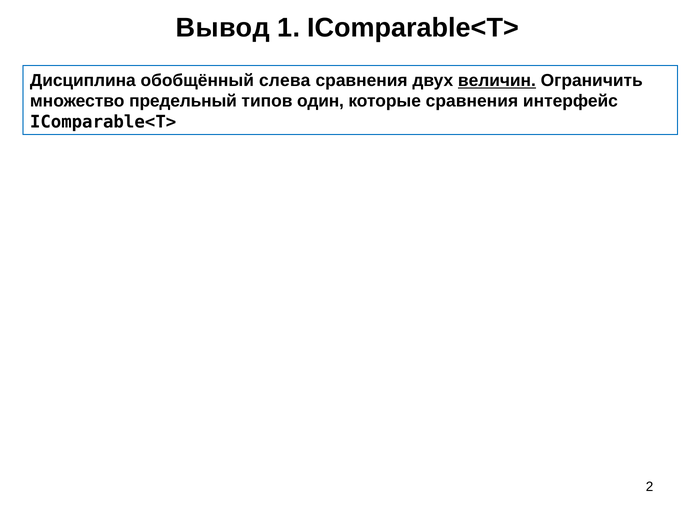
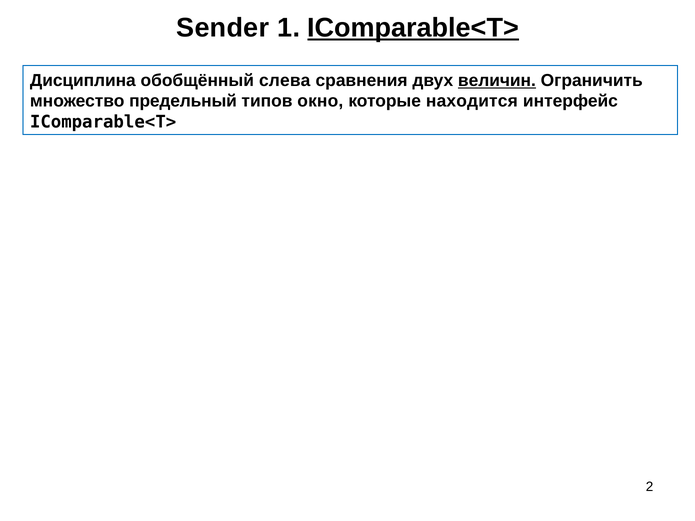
Вывод: Вывод -> Sender
IComparable<T> underline: none -> present
один: один -> окно
которые сравнения: сравнения -> находится
